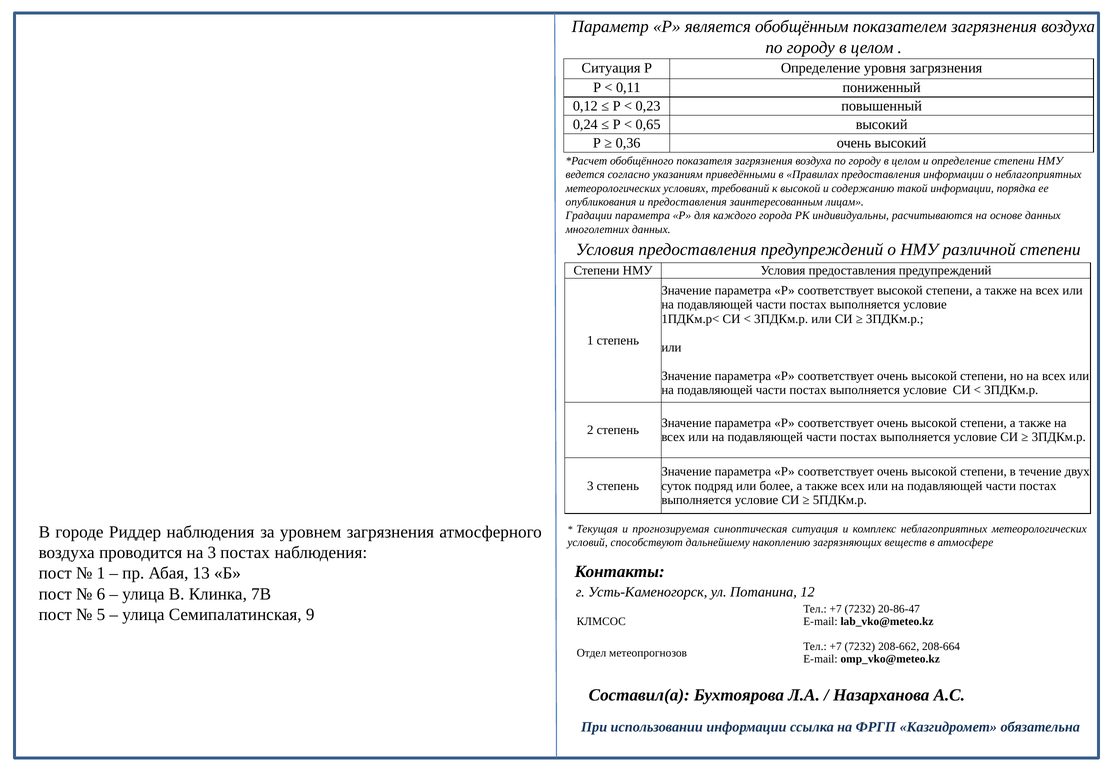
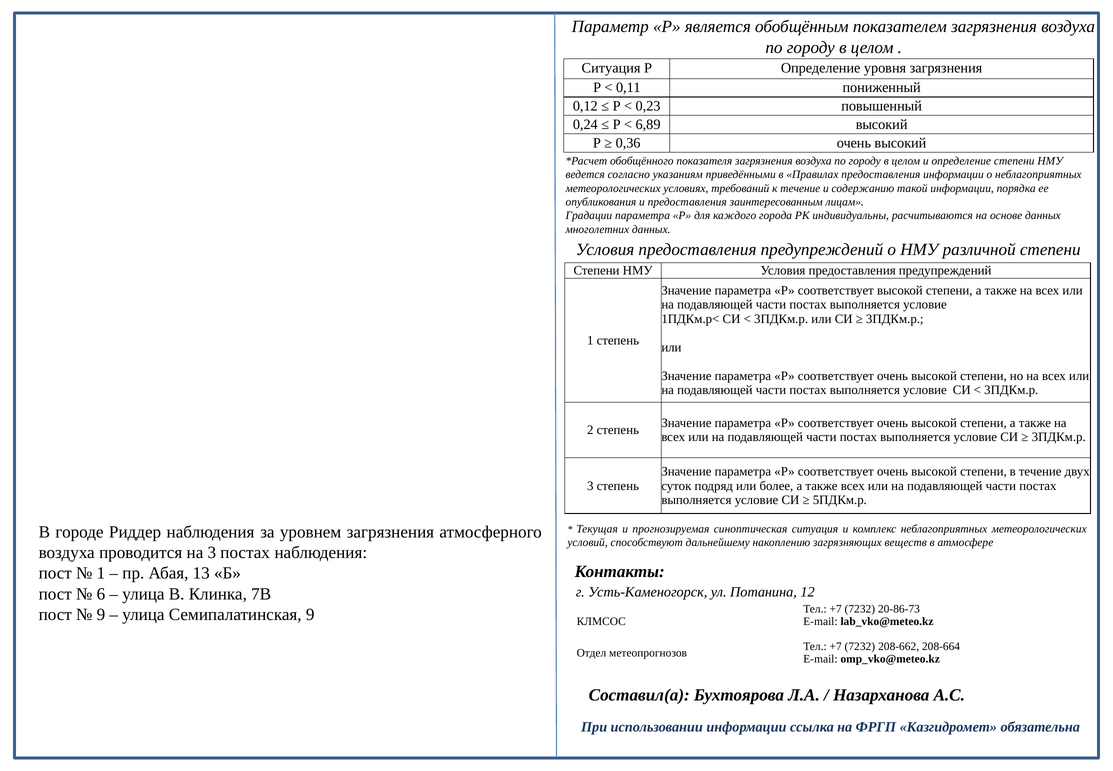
0,65: 0,65 -> 6,89
к высокой: высокой -> течение
20-86-47: 20-86-47 -> 20-86-73
5 at (101, 614): 5 -> 9
